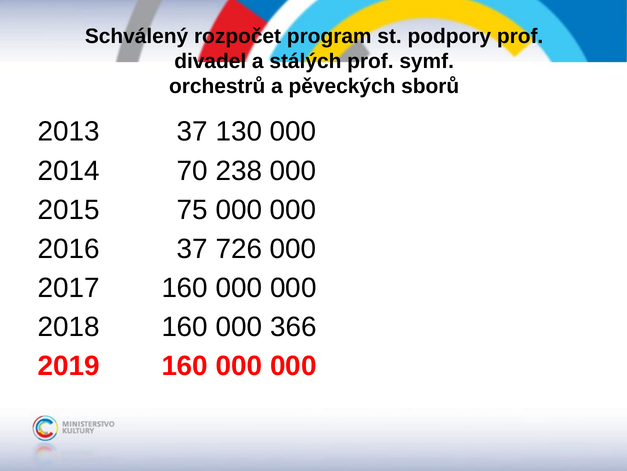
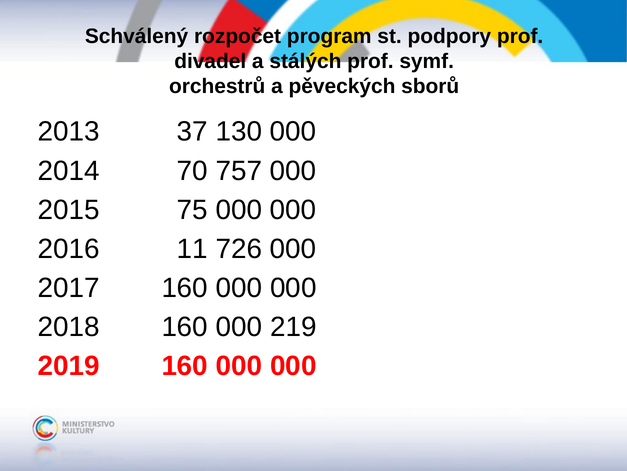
238: 238 -> 757
37 at (192, 249): 37 -> 11
366: 366 -> 219
